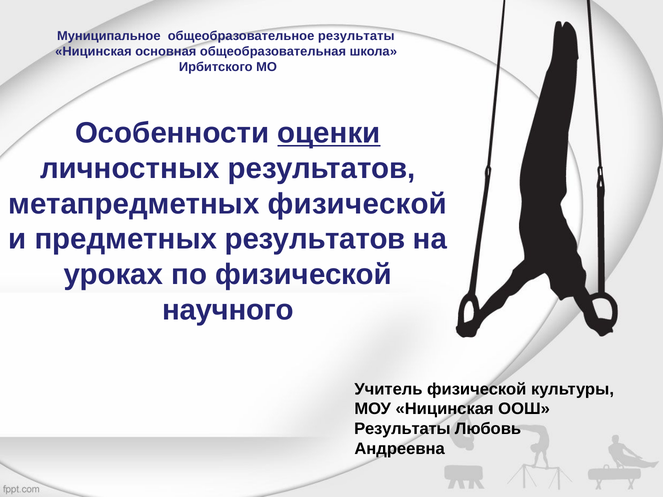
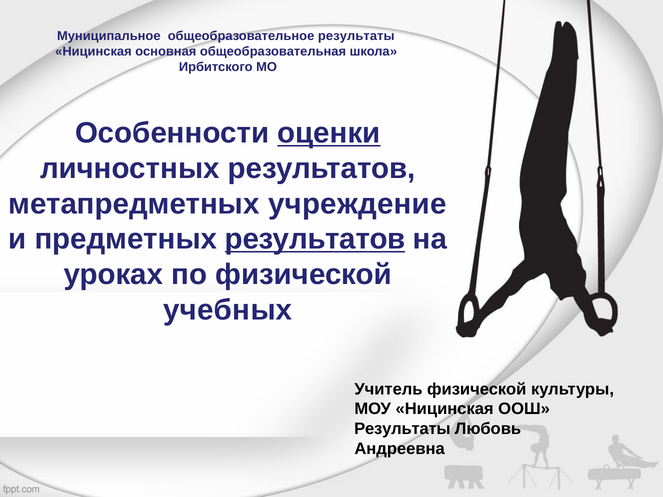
метапредметных физической: физической -> учреждение
результатов at (315, 239) underline: none -> present
научного: научного -> учебных
